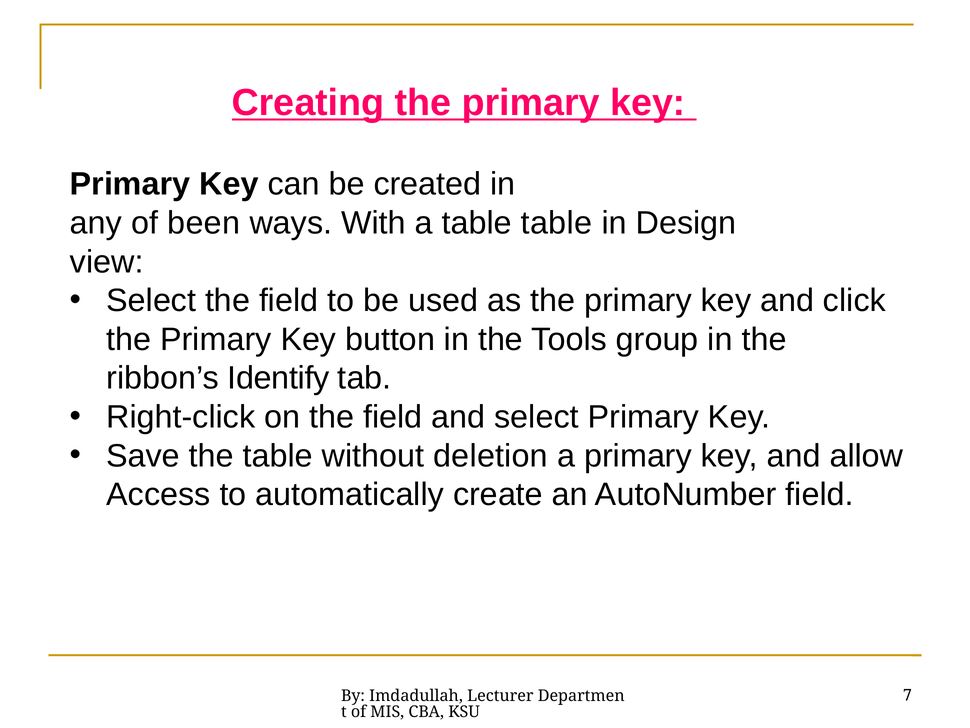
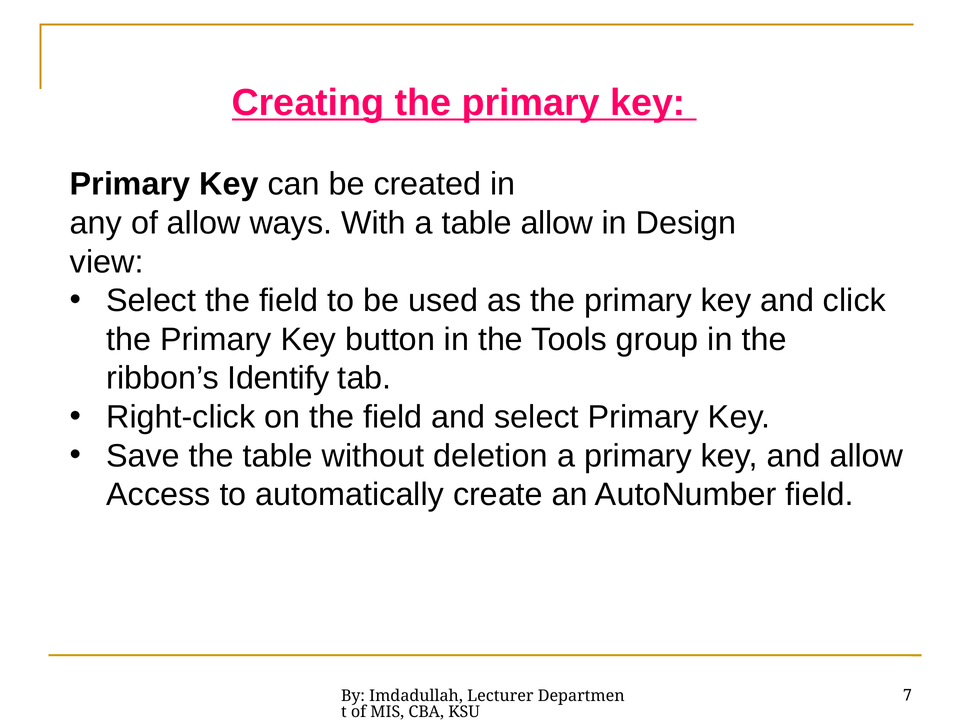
of been: been -> allow
table table: table -> allow
